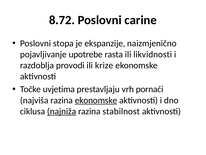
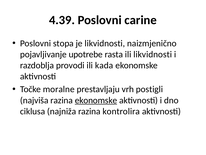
8.72: 8.72 -> 4.39
je ekspanzije: ekspanzije -> likvidnosti
krize: krize -> kada
uvjetima: uvjetima -> moralne
pornaći: pornaći -> postigli
najniža underline: present -> none
stabilnost: stabilnost -> kontrolira
